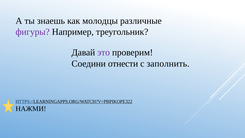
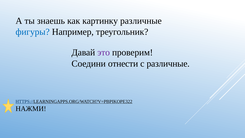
молодцы: молодцы -> картинку
фигуры colour: purple -> blue
с заполнить: заполнить -> различные
